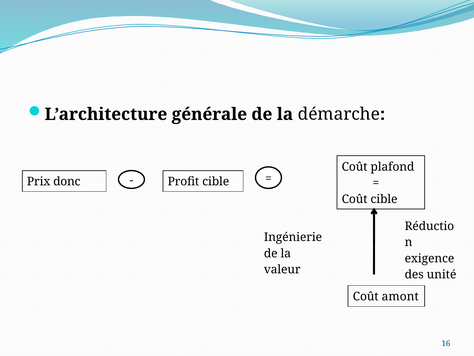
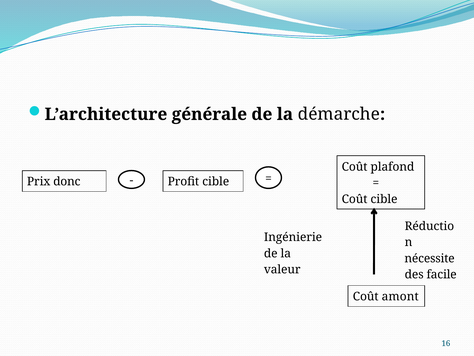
exigence: exigence -> nécessite
unité: unité -> facile
